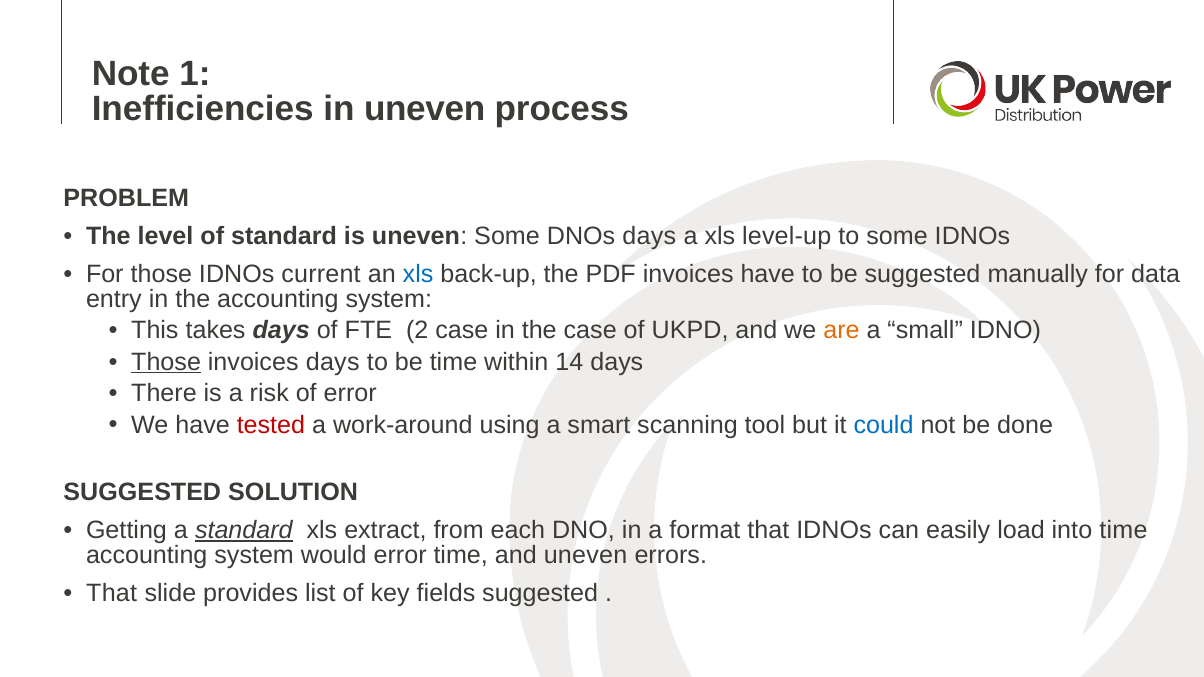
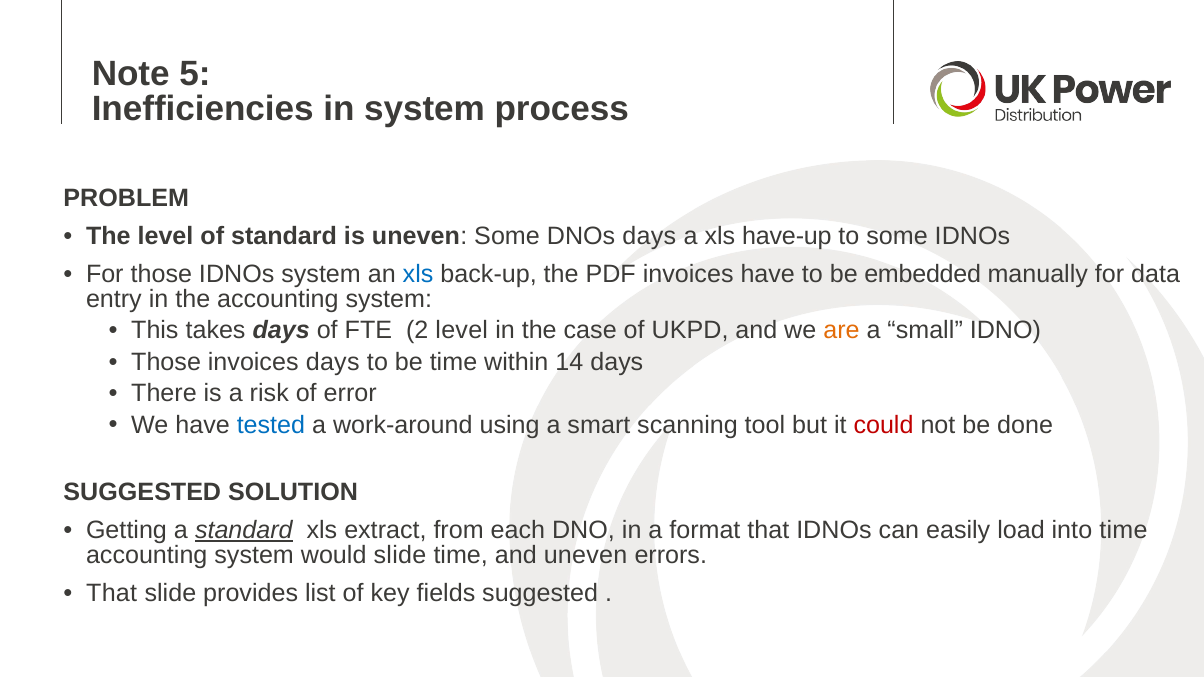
1: 1 -> 5
in uneven: uneven -> system
level-up: level-up -> have-up
IDNOs current: current -> system
be suggested: suggested -> embedded
2 case: case -> level
Those at (166, 362) underline: present -> none
tested colour: red -> blue
could colour: blue -> red
would error: error -> slide
